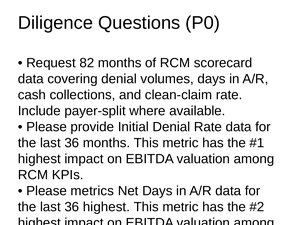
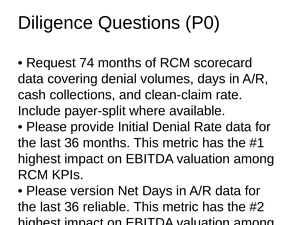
82: 82 -> 74
metrics: metrics -> version
36 highest: highest -> reliable
